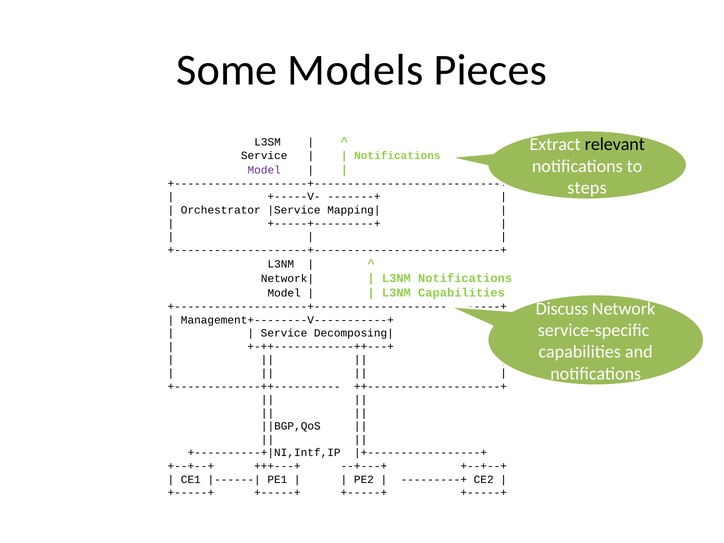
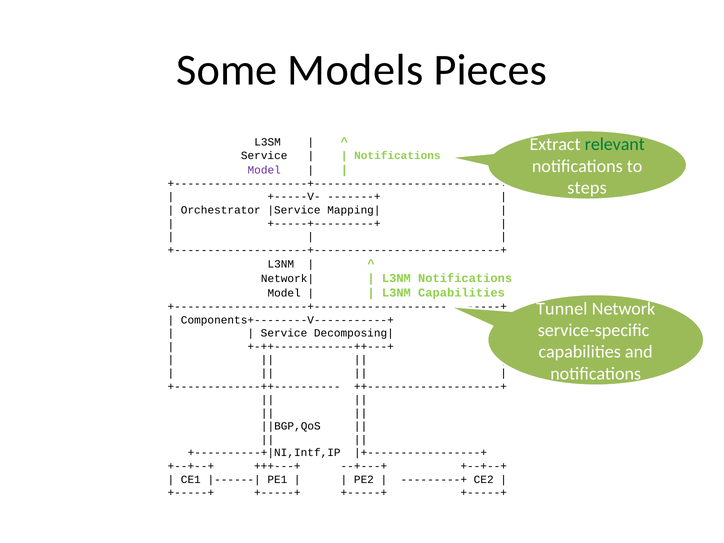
relevant colour: black -> green
Discuss: Discuss -> Tunnel
Management+--------V-----------+: Management+--------V-----------+ -> Components+--------V-----------+
